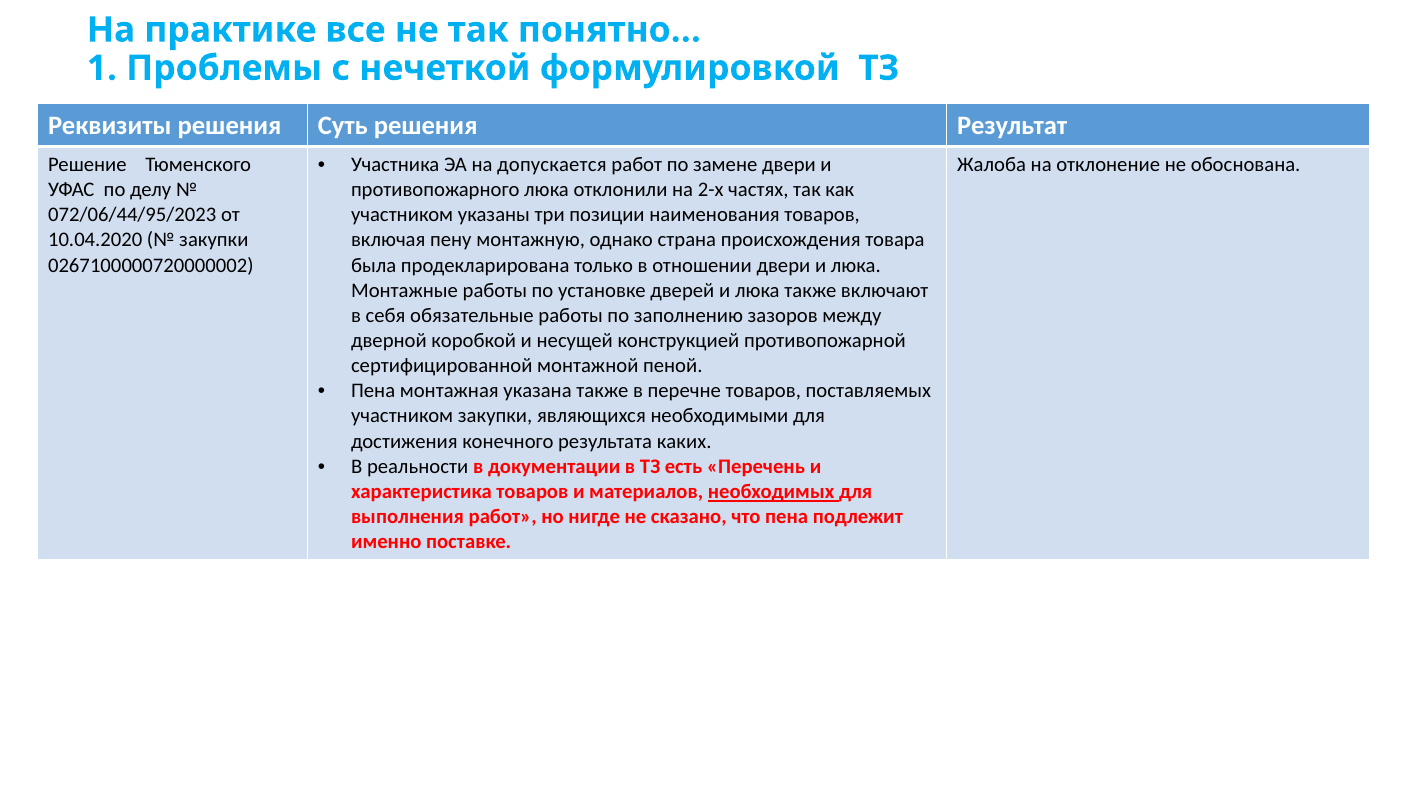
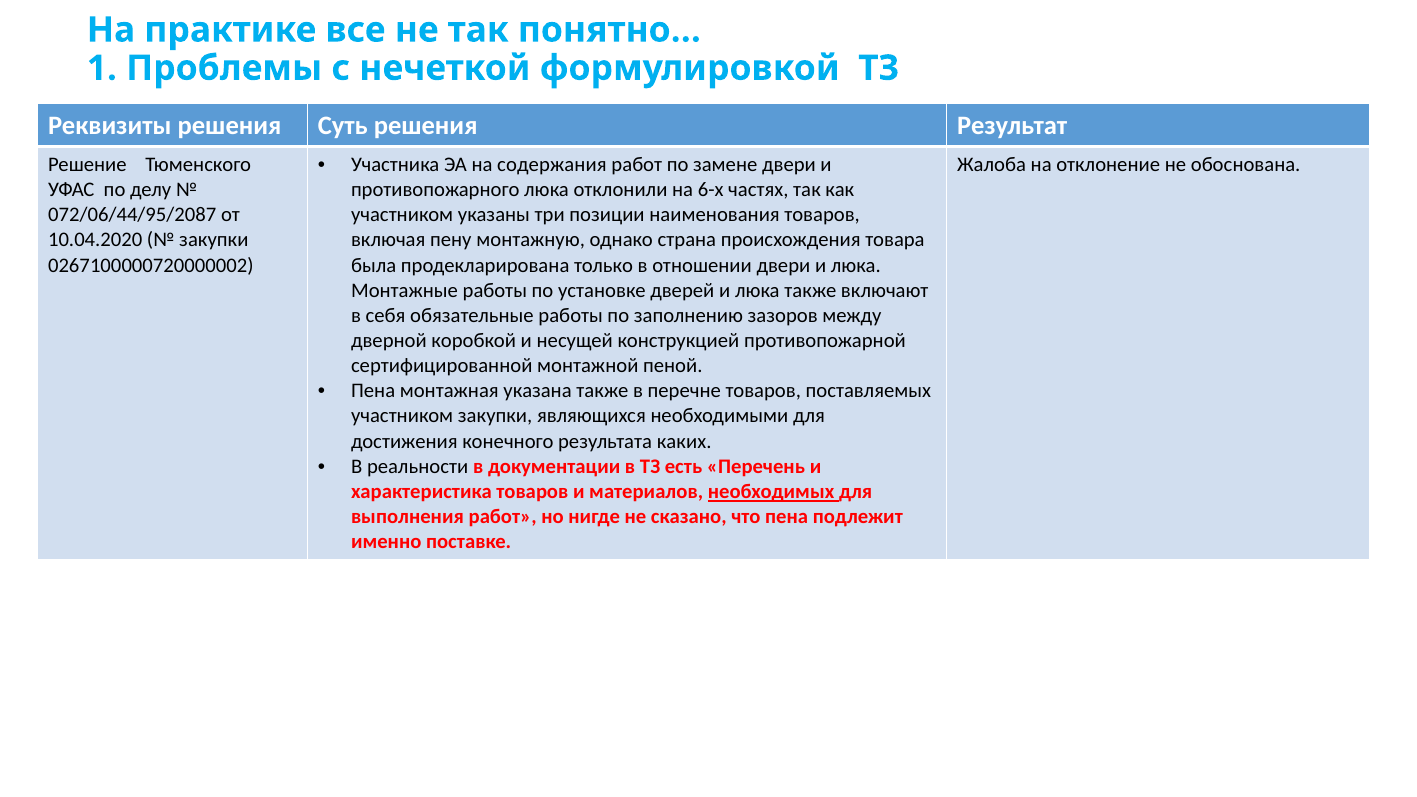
допускается: допускается -> содержания
2-х: 2-х -> 6-х
072/06/44/95/2023: 072/06/44/95/2023 -> 072/06/44/95/2087
